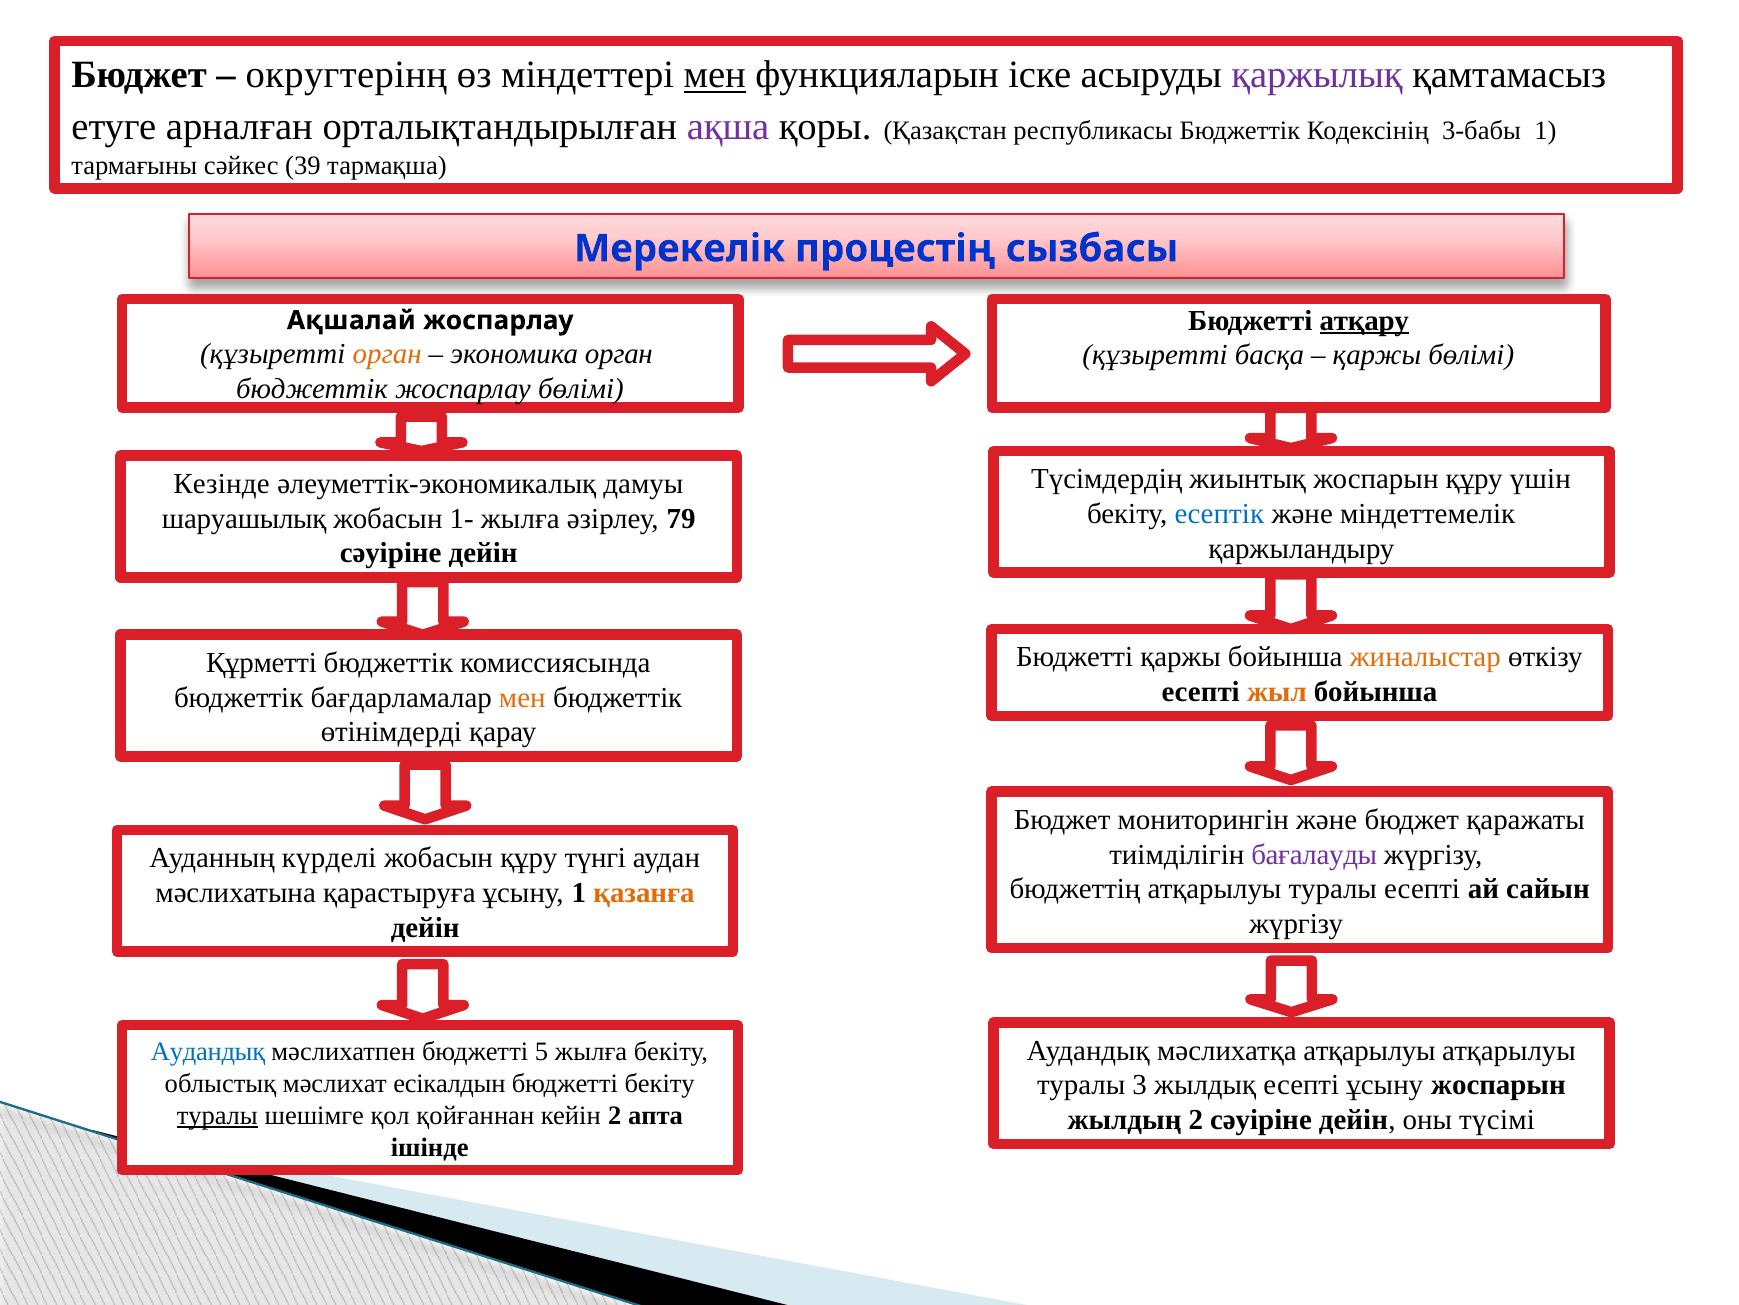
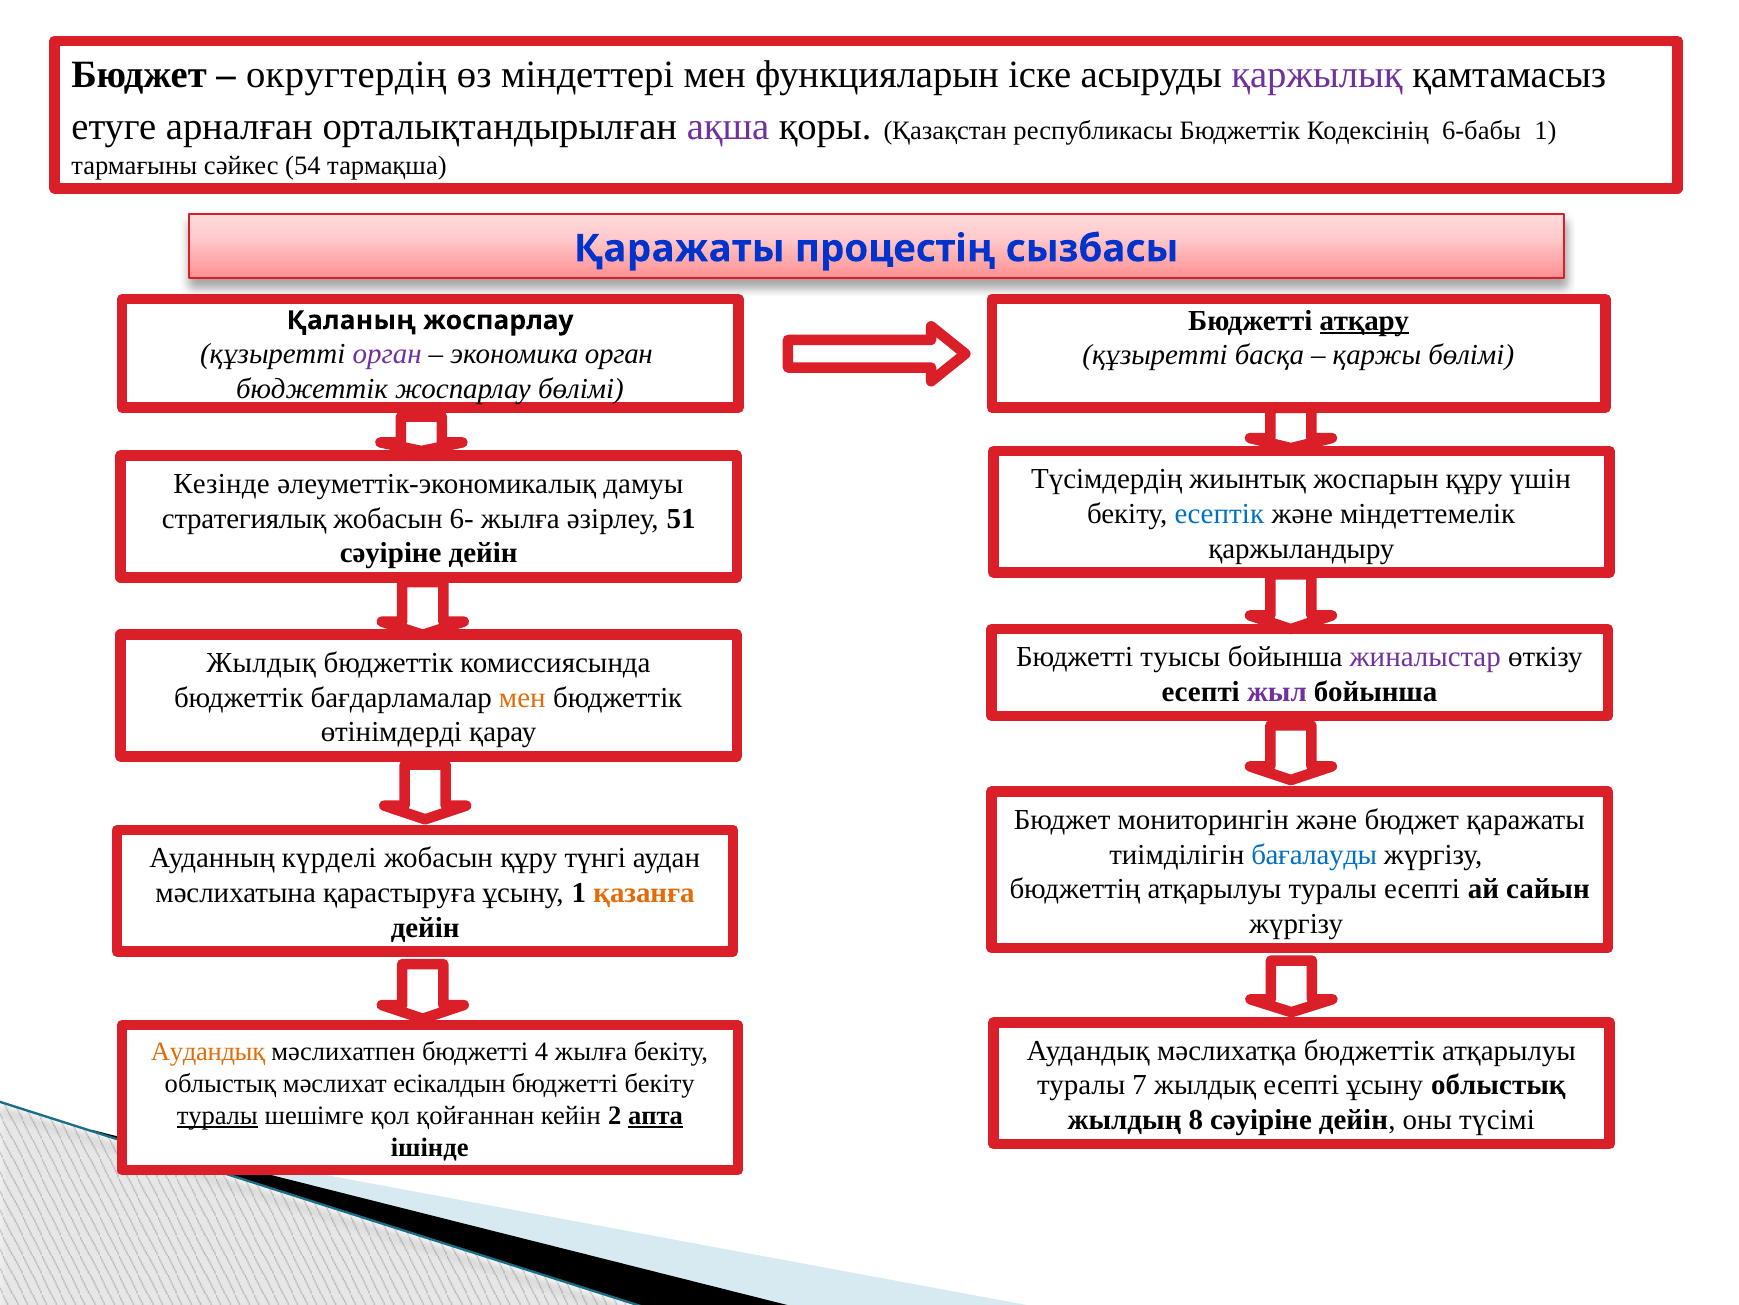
округтерінң: округтерінң -> округтердің
мен at (715, 75) underline: present -> none
3-бабы: 3-бабы -> 6-бабы
39: 39 -> 54
Мерекелік at (680, 248): Мерекелік -> Қаражаты
Ақшалай: Ақшалай -> Қаланың
орган at (387, 354) colour: orange -> purple
шаруашылық: шаруашылық -> стратегиялық
1-: 1- -> 6-
79: 79 -> 51
Бюджетті қаржы: қаржы -> туысы
жиналыстар colour: orange -> purple
Құрметті at (261, 662): Құрметті -> Жылдық
жыл colour: orange -> purple
бағалауды colour: purple -> blue
мәслихатқа атқарылуы: атқарылуы -> бюджеттік
Аудандық at (208, 1051) colour: blue -> orange
5: 5 -> 4
3: 3 -> 7
ұсыну жоспарын: жоспарын -> облыстық
апта underline: none -> present
жылдың 2: 2 -> 8
